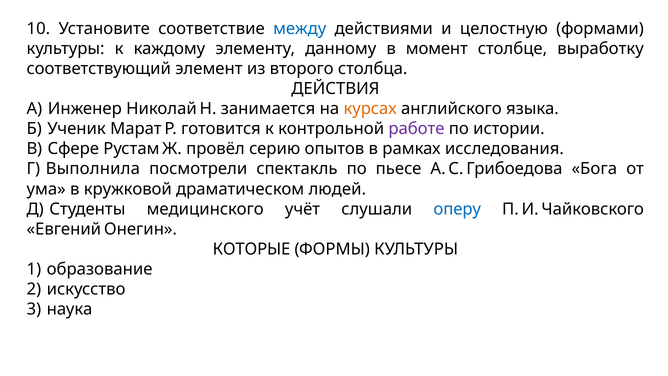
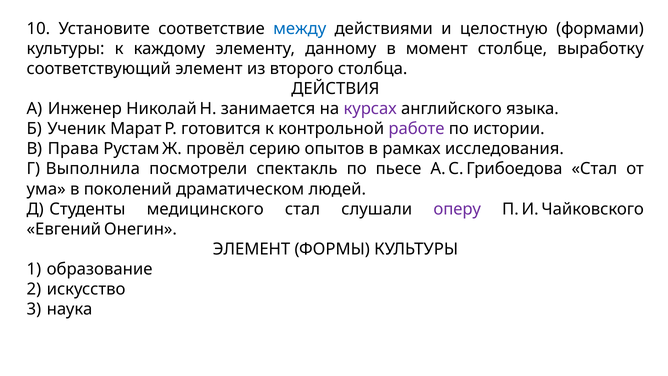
курсах colour: orange -> purple
Сфере: Сфере -> Права
Грибоедова Бога: Бога -> Стал
кружковой: кружковой -> поколений
медицинского учёт: учёт -> стал
оперу colour: blue -> purple
КОТОРЫЕ at (252, 249): КОТОРЫЕ -> ЭЛЕМЕНТ
